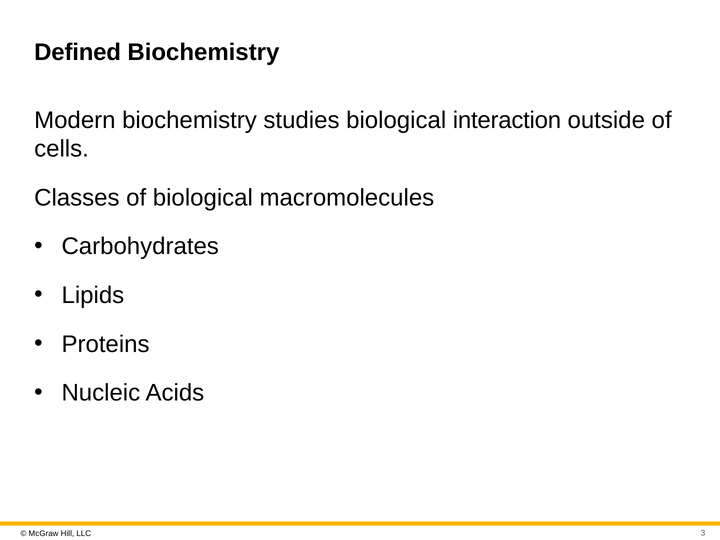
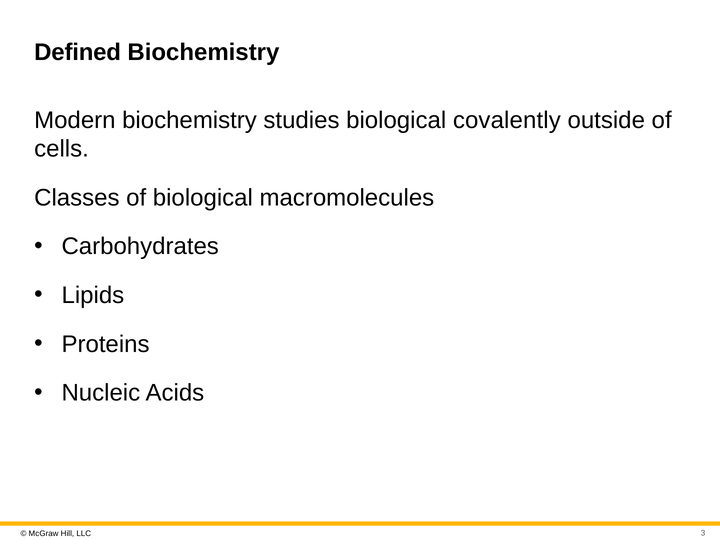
interaction: interaction -> covalently
